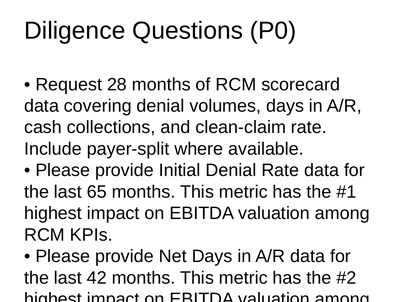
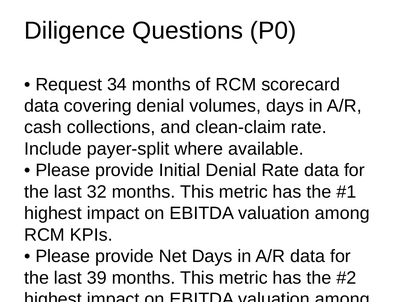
28: 28 -> 34
65: 65 -> 32
42: 42 -> 39
